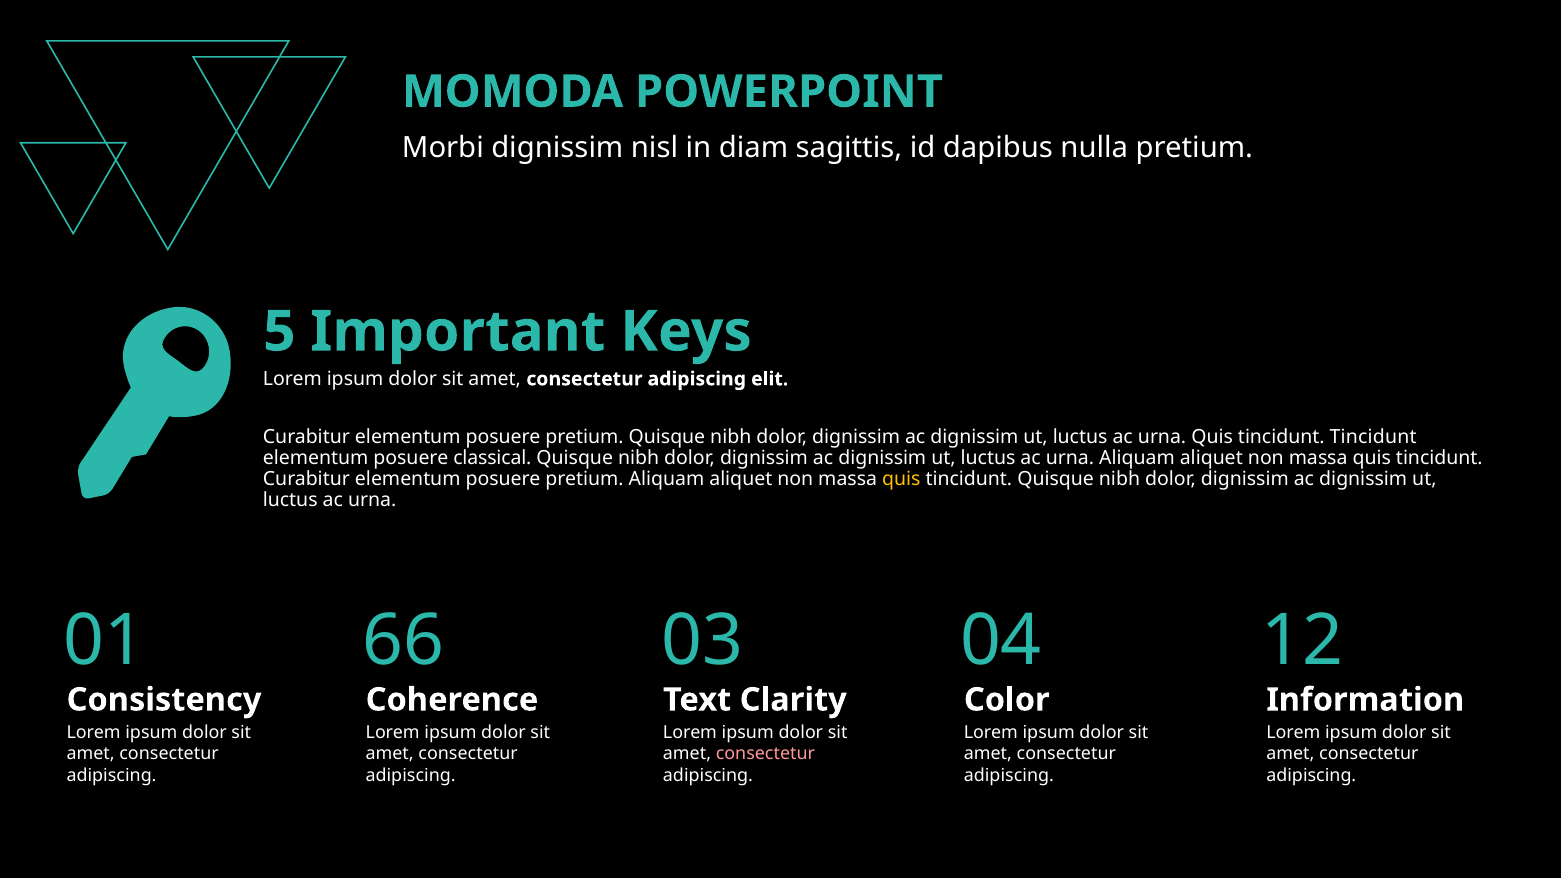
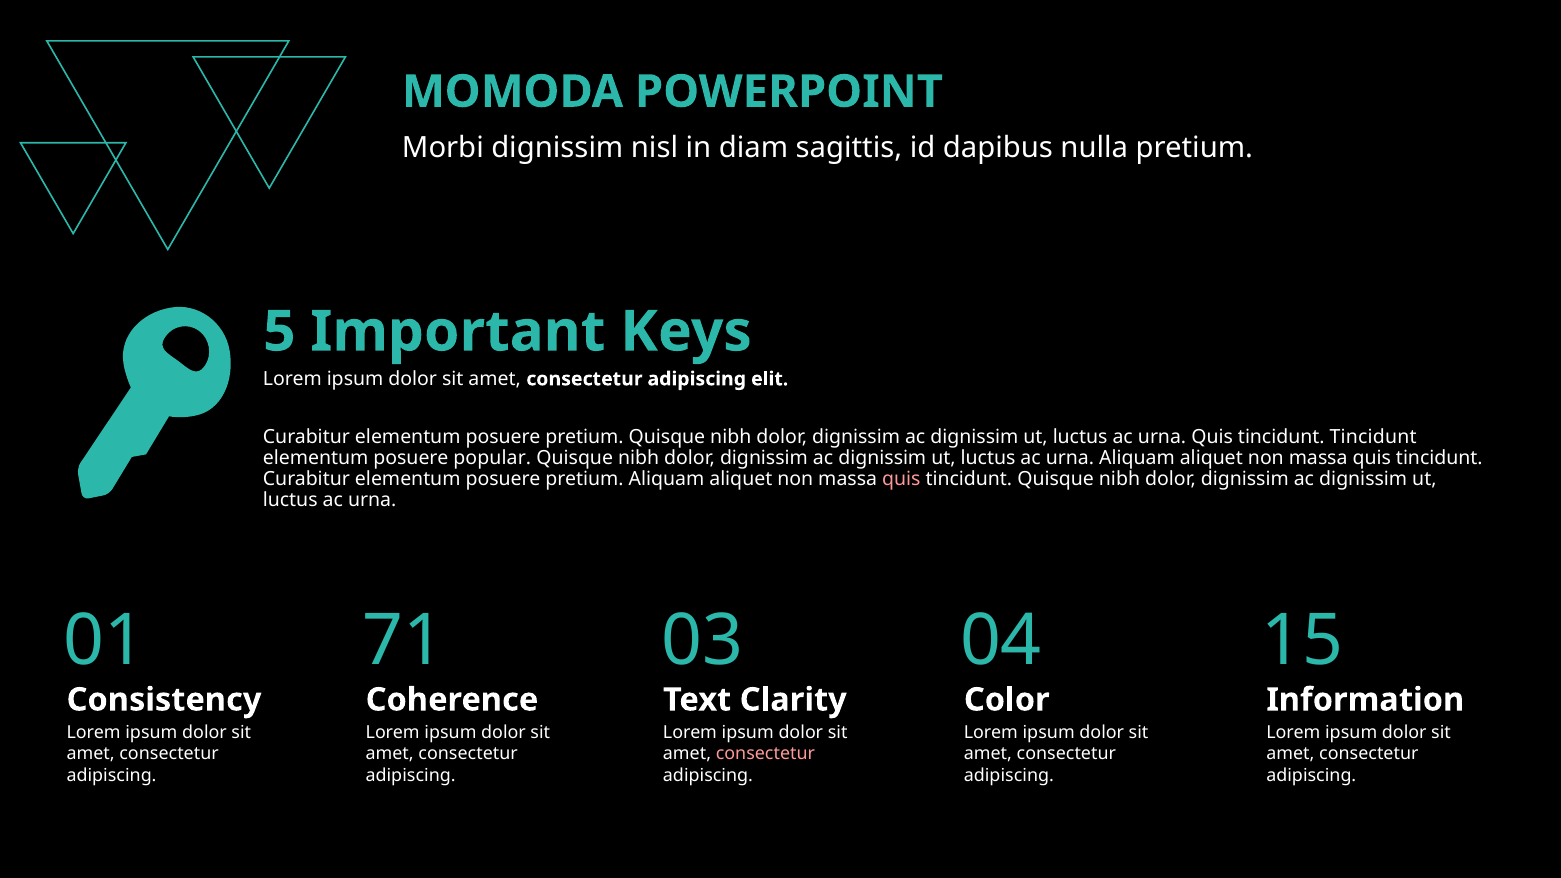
classical: classical -> popular
quis at (901, 479) colour: yellow -> pink
66: 66 -> 71
12: 12 -> 15
